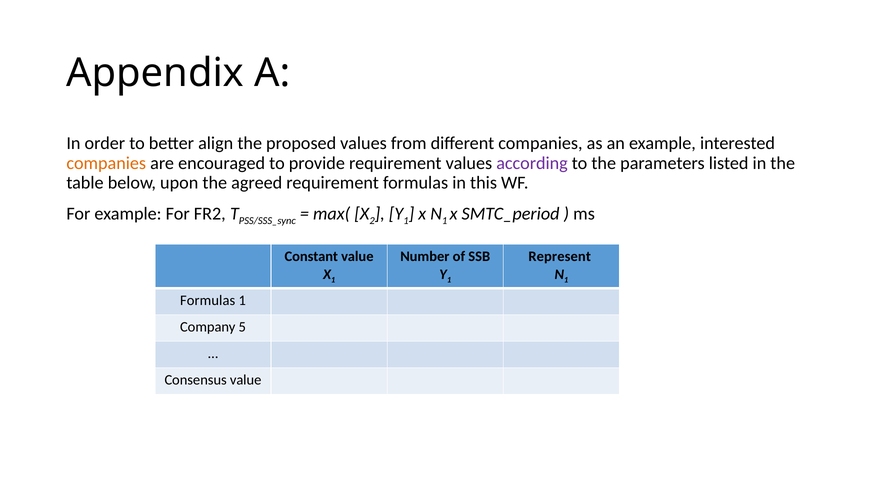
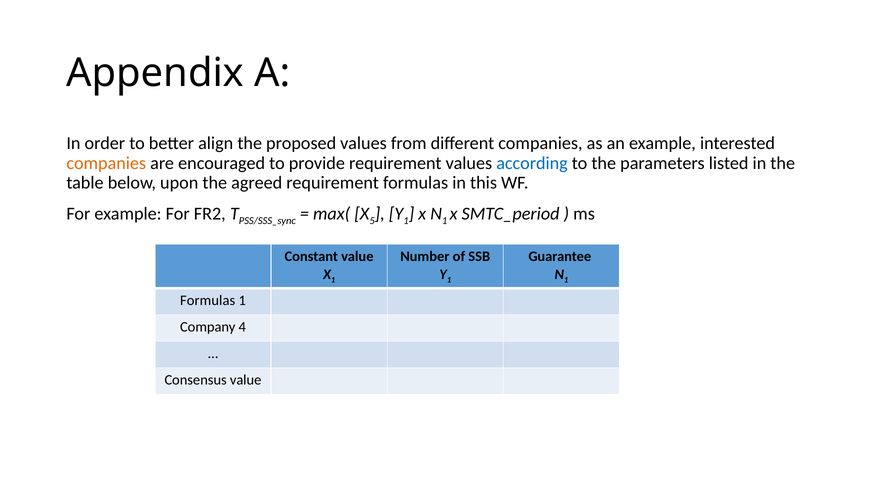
according colour: purple -> blue
2: 2 -> 5
Represent: Represent -> Guarantee
5: 5 -> 4
